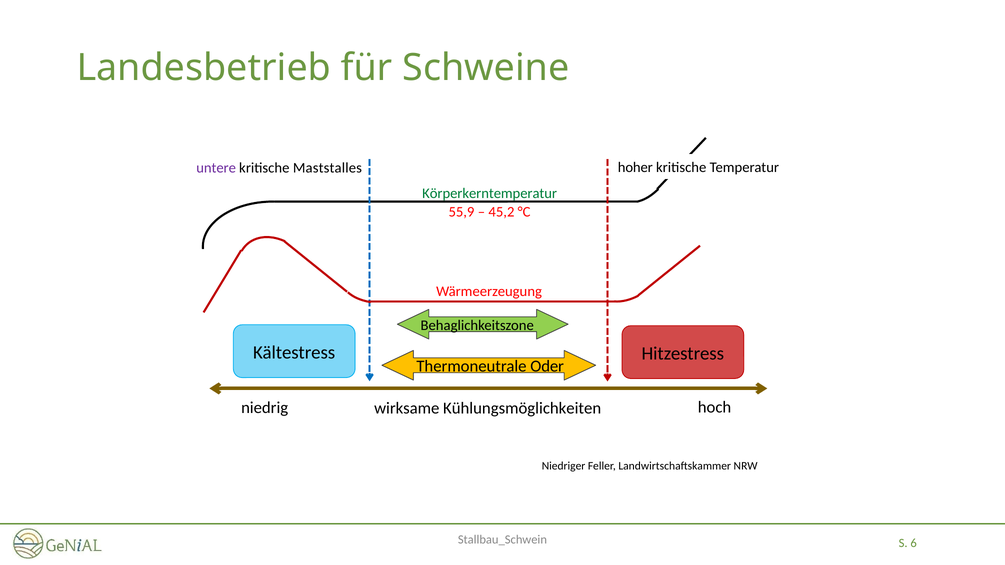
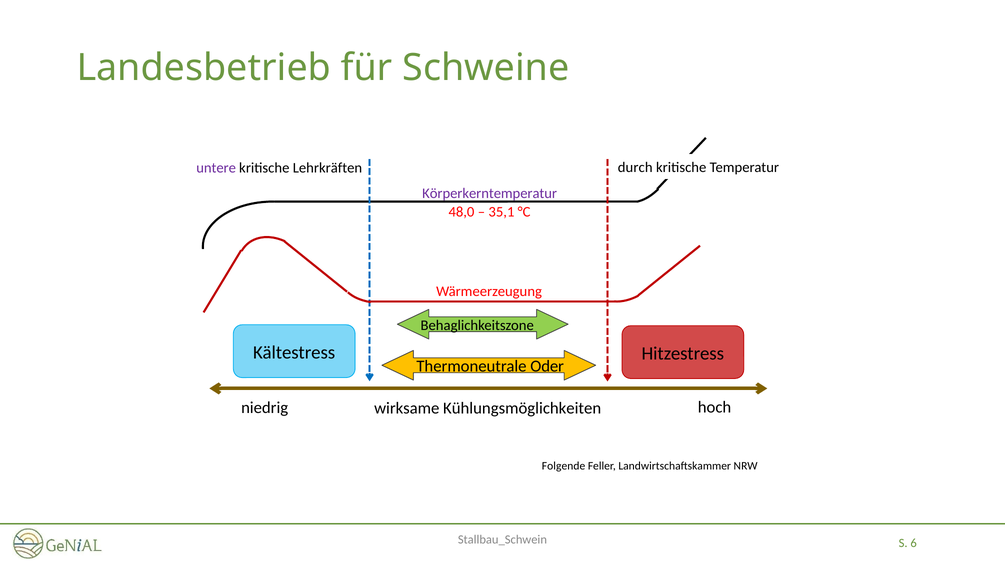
hoher: hoher -> durch
Maststalles: Maststalles -> Lehrkräften
Körperkerntemperatur colour: green -> purple
55,9: 55,9 -> 48,0
45,2: 45,2 -> 35,1
Niedriger: Niedriger -> Folgende
